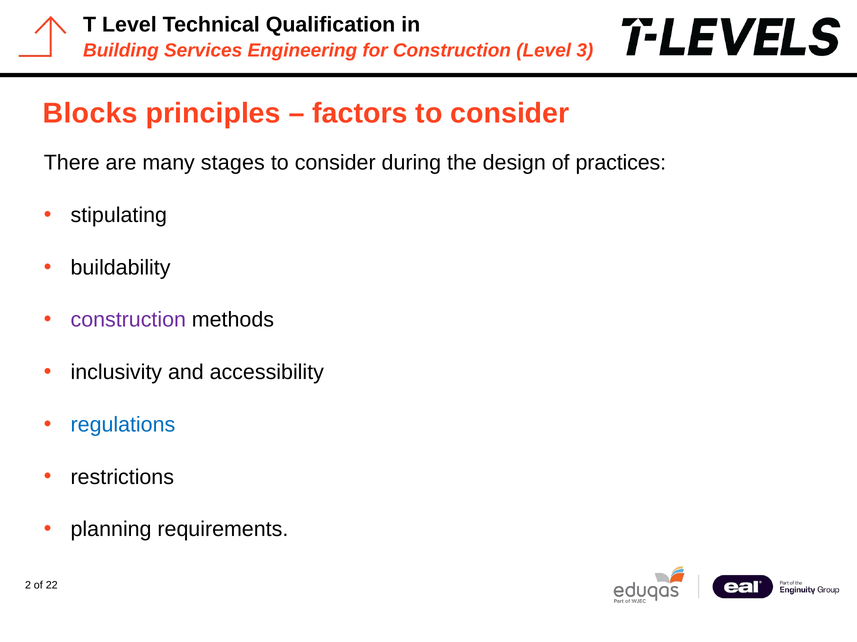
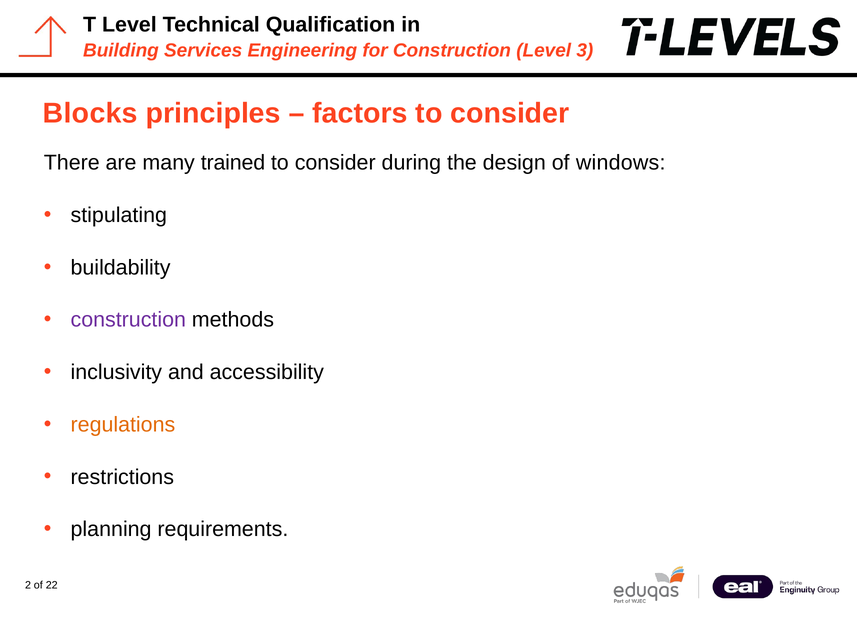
stages: stages -> trained
practices: practices -> windows
regulations colour: blue -> orange
